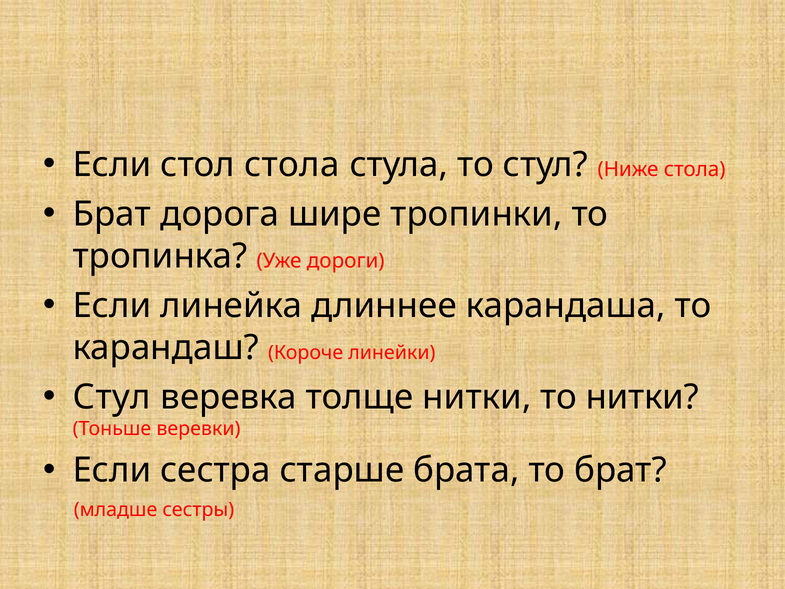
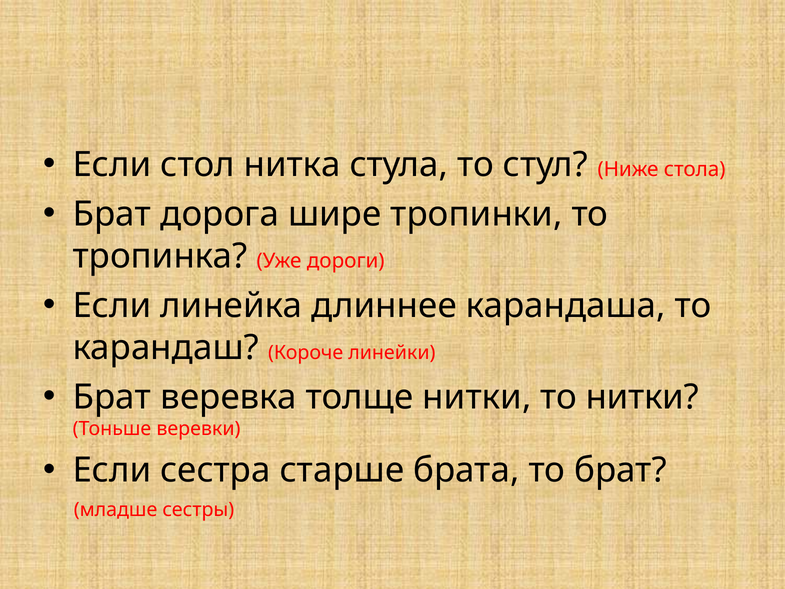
стол стола: стола -> нитка
Стул at (112, 397): Стул -> Брат
